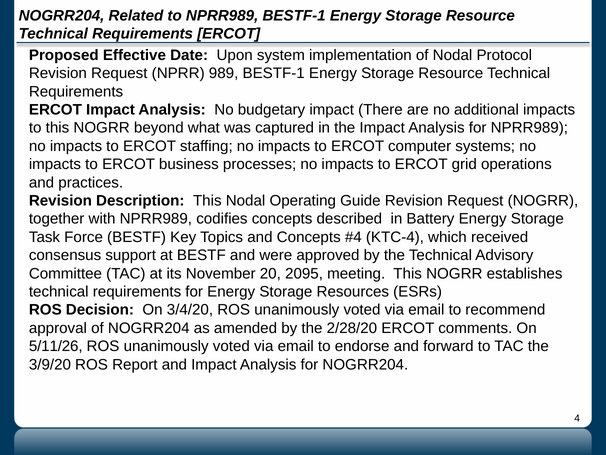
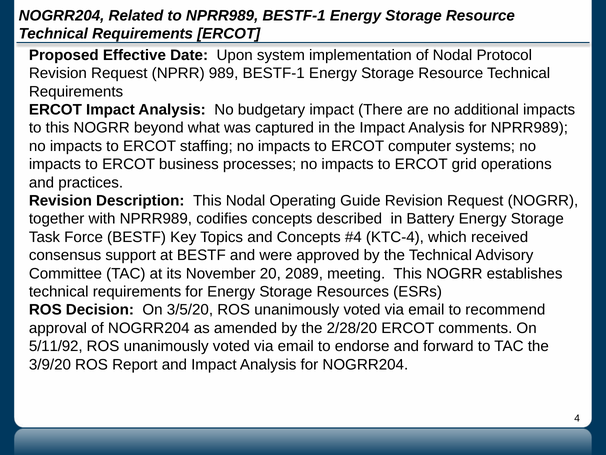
2095: 2095 -> 2089
3/4/20: 3/4/20 -> 3/5/20
5/11/26: 5/11/26 -> 5/11/92
